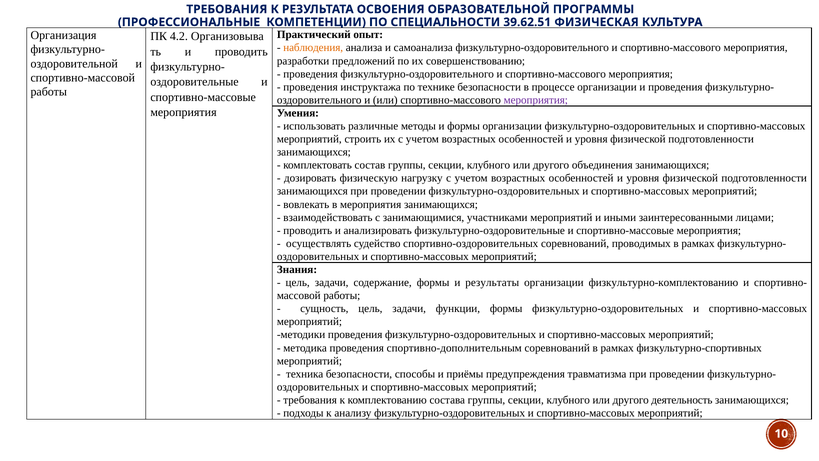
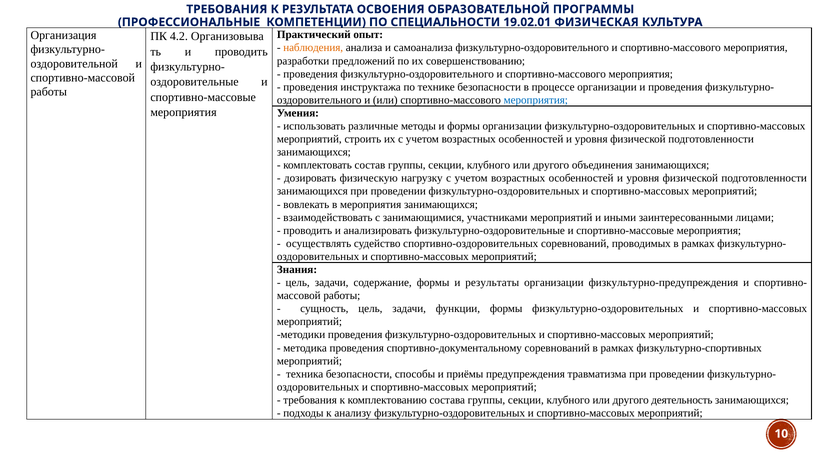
39.62.51: 39.62.51 -> 19.02.01
мероприятия at (536, 100) colour: purple -> blue
физкультурно-комплектованию: физкультурно-комплектованию -> физкультурно-предупреждения
спортивно-дополнительным: спортивно-дополнительным -> спортивно-документальному
